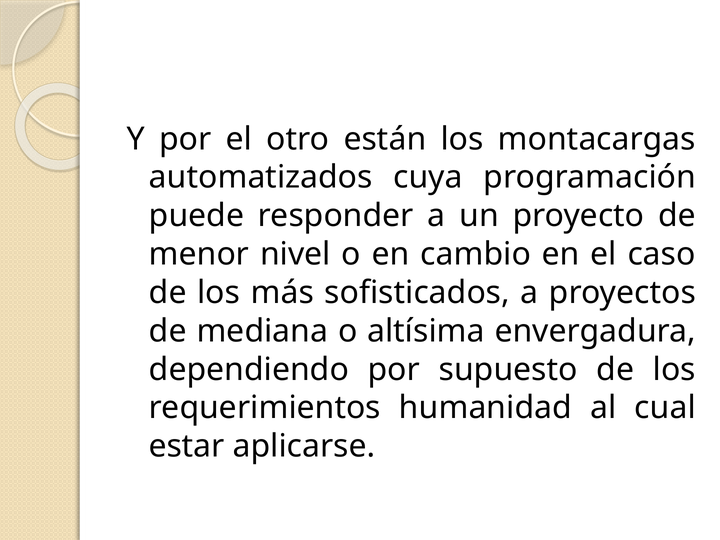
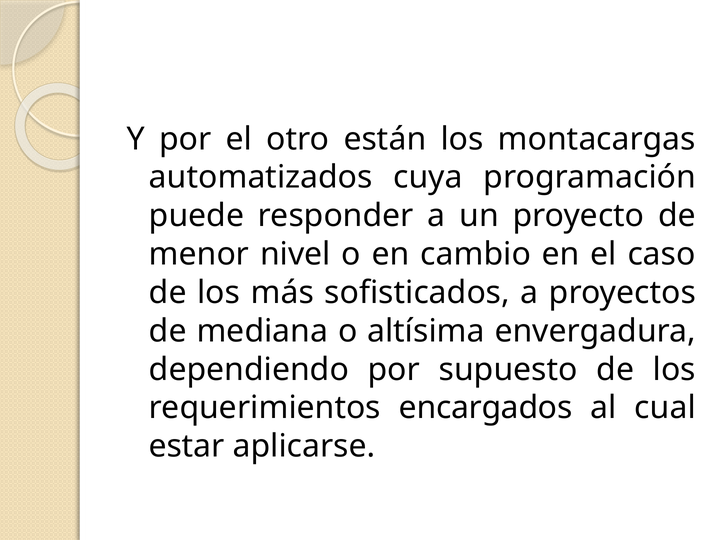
humanidad: humanidad -> encargados
